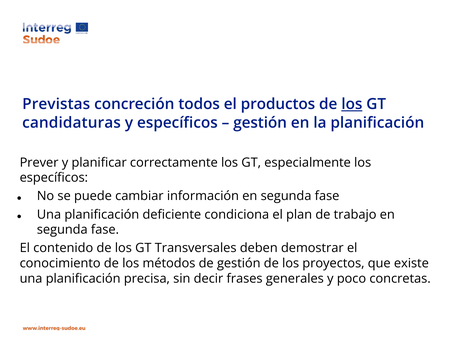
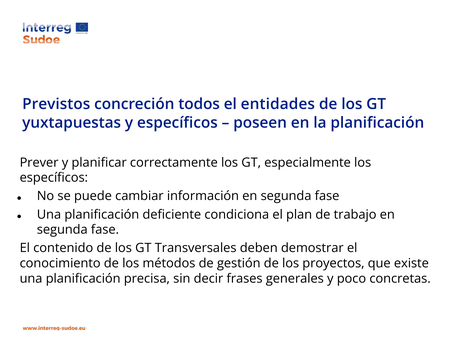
Previstas: Previstas -> Previstos
productos: productos -> entidades
los at (352, 104) underline: present -> none
candidaturas: candidaturas -> yuxtapuestas
gestión at (260, 123): gestión -> poseen
